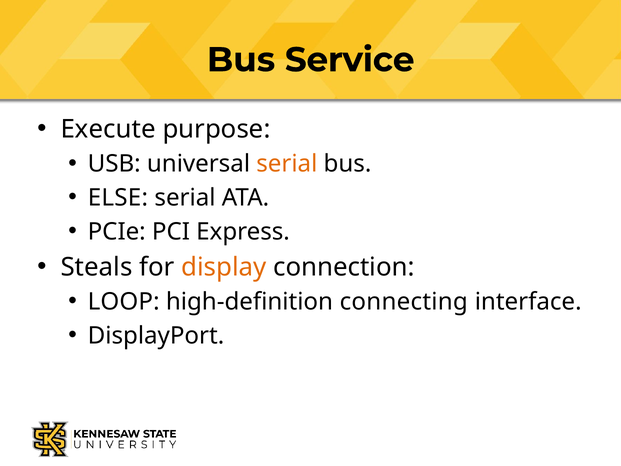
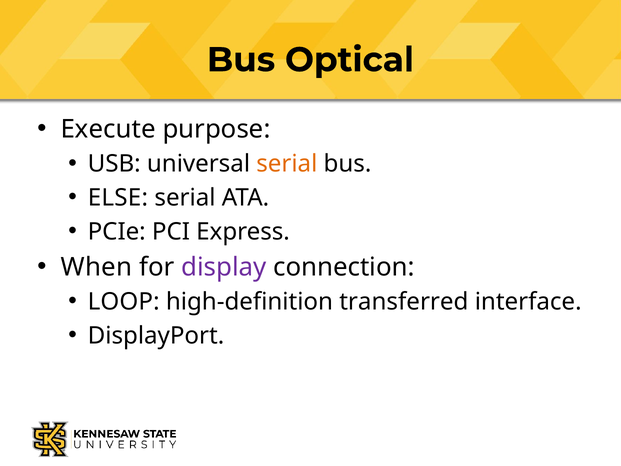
Service: Service -> Optical
Steals: Steals -> When
display colour: orange -> purple
connecting: connecting -> transferred
